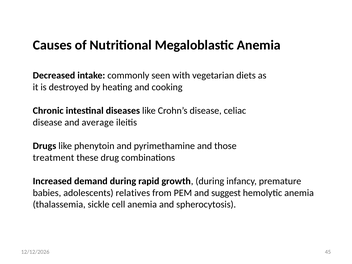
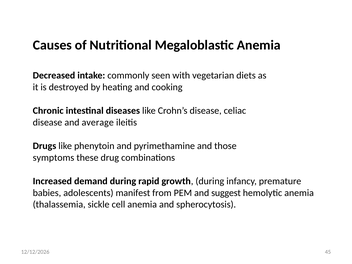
treatment: treatment -> symptoms
relatives: relatives -> manifest
